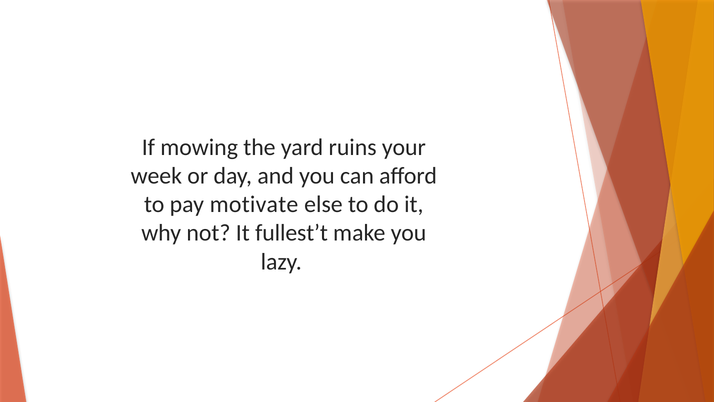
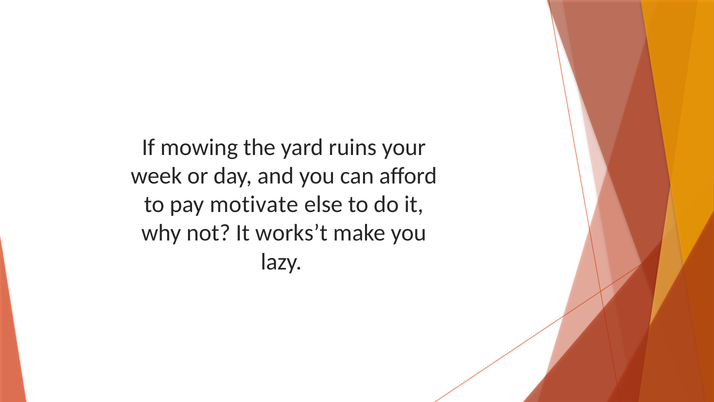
fullest’t: fullest’t -> works’t
